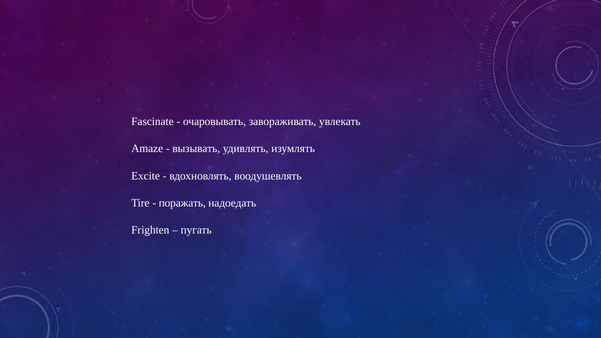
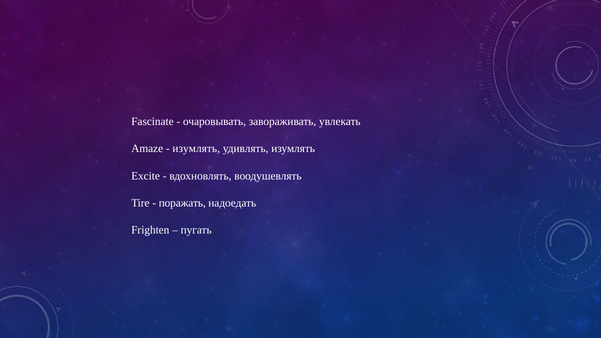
вызывать at (196, 149): вызывать -> изумлять
